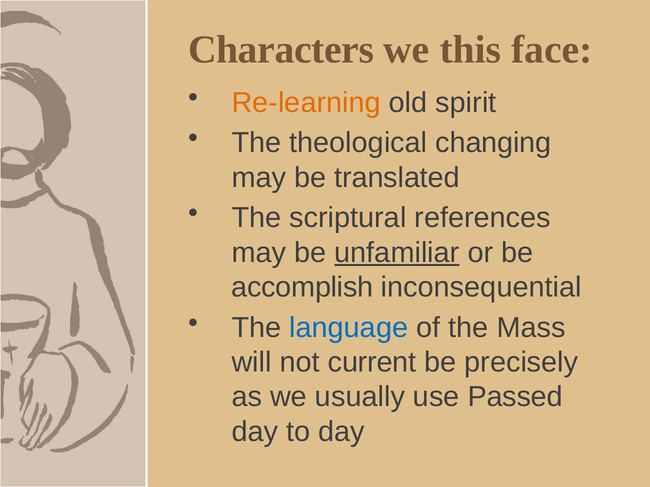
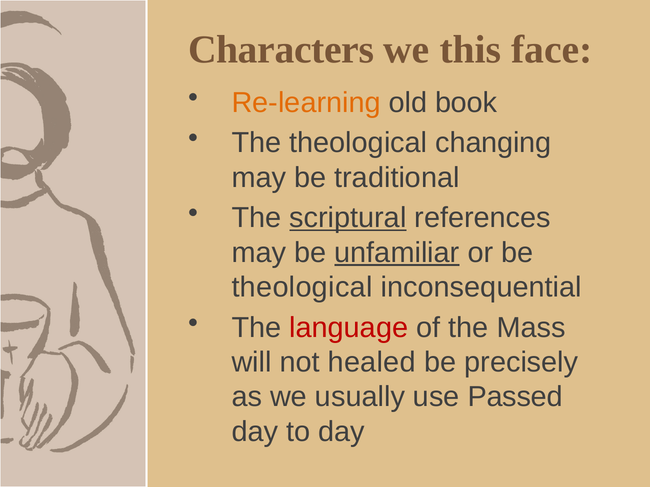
spirit: spirit -> book
translated: translated -> traditional
scriptural underline: none -> present
accomplish at (302, 288): accomplish -> theological
language colour: blue -> red
current: current -> healed
